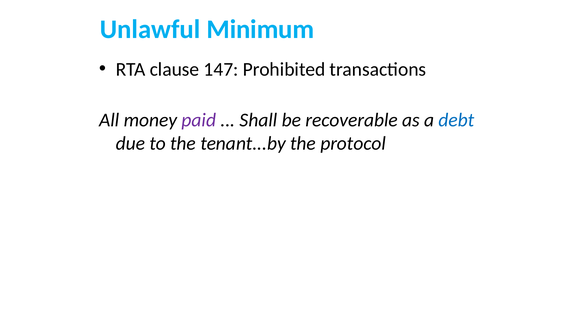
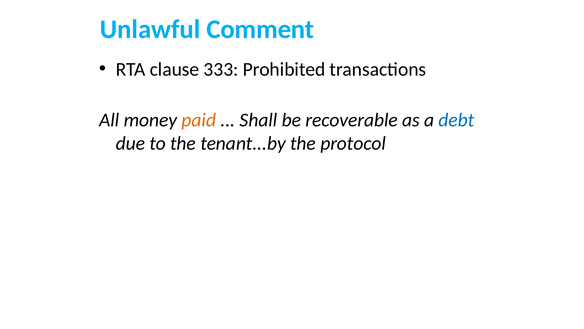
Minimum: Minimum -> Comment
147: 147 -> 333
paid colour: purple -> orange
